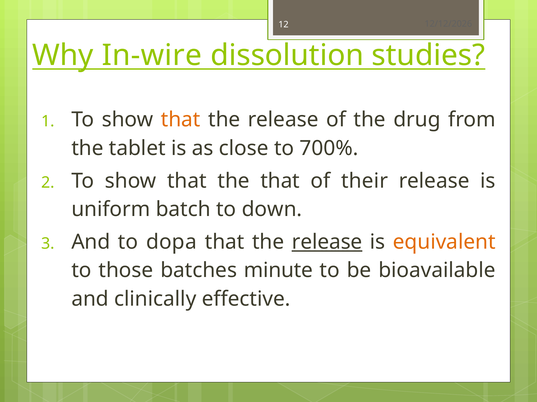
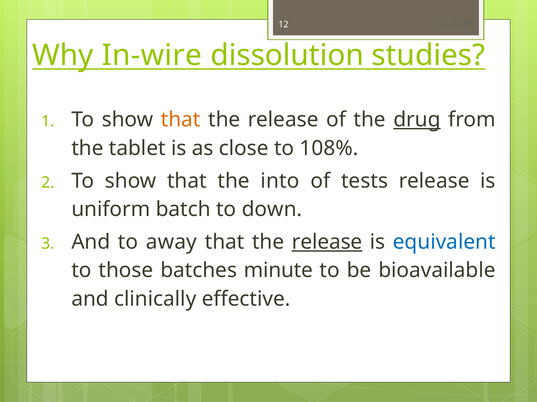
drug underline: none -> present
700%: 700% -> 108%
the that: that -> into
their: their -> tests
dopa: dopa -> away
equivalent colour: orange -> blue
